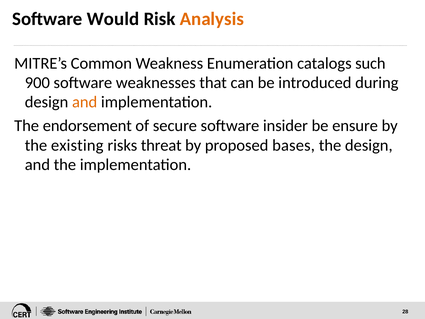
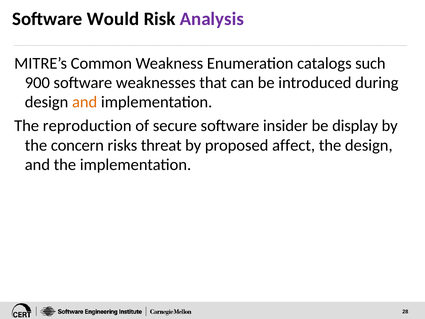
Analysis colour: orange -> purple
endorsement: endorsement -> reproduction
ensure: ensure -> display
existing: existing -> concern
bases: bases -> affect
